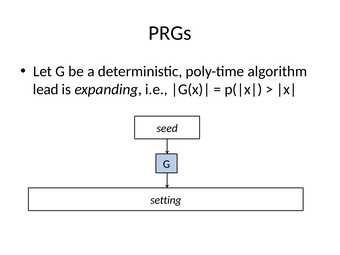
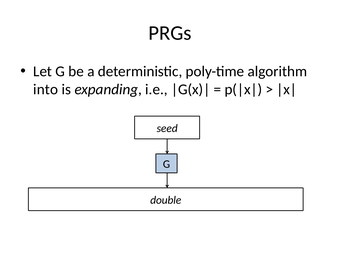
lead: lead -> into
setting: setting -> double
